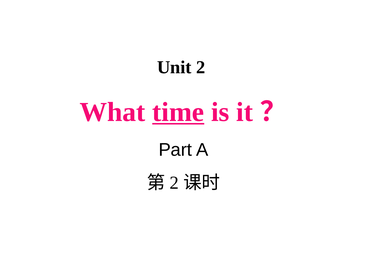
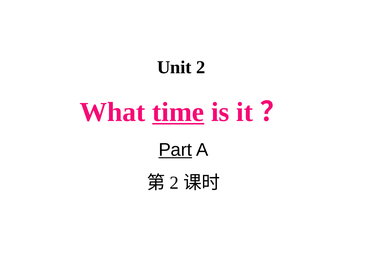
Part underline: none -> present
